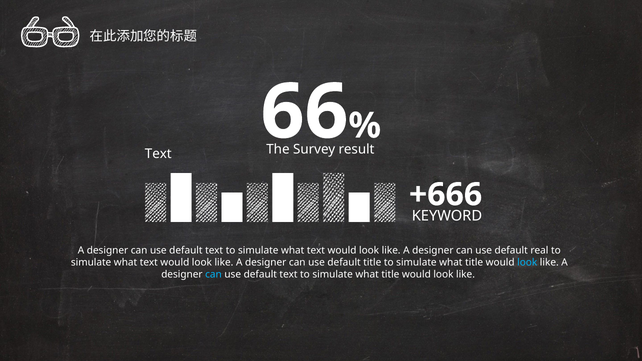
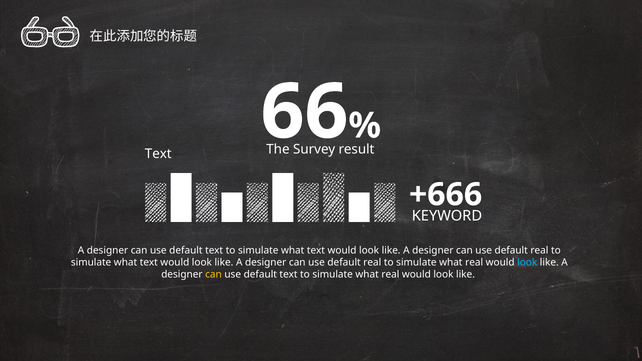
title at (372, 263): title -> real
title at (474, 263): title -> real
can at (213, 275) colour: light blue -> yellow
title at (390, 275): title -> real
